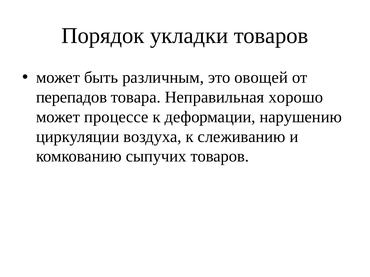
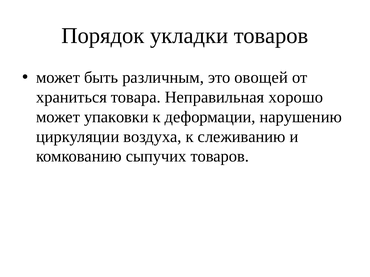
перепадов: перепадов -> храниться
процессе: процессе -> упаковки
